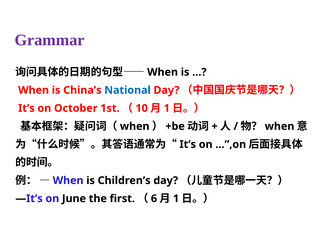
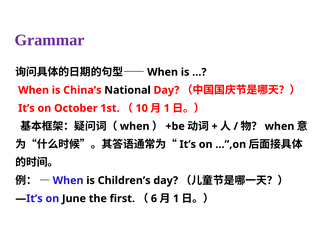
National colour: blue -> black
